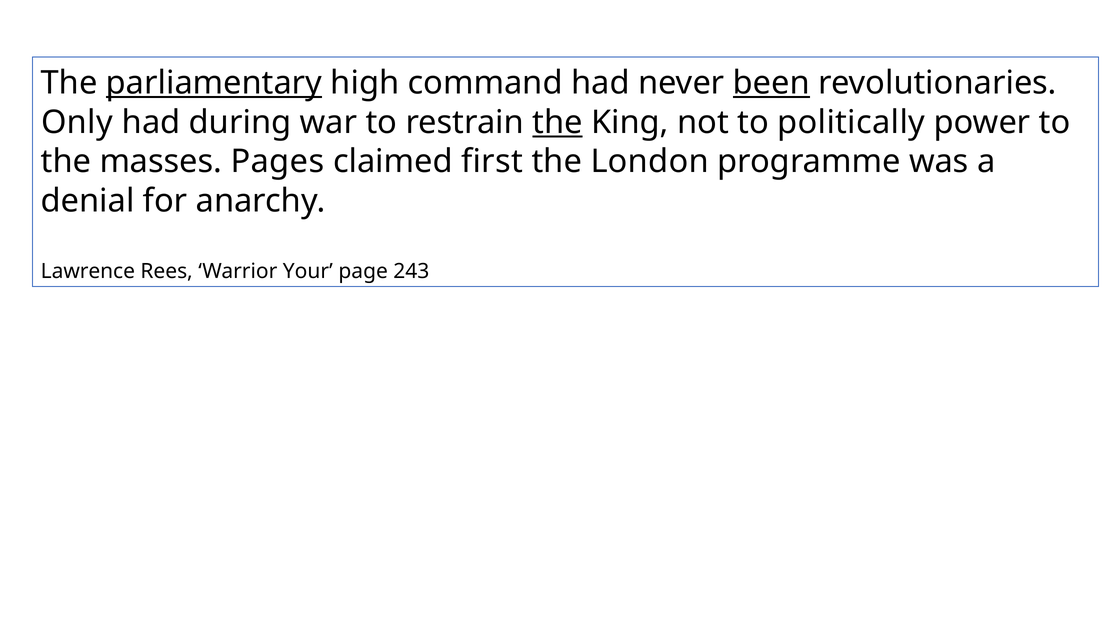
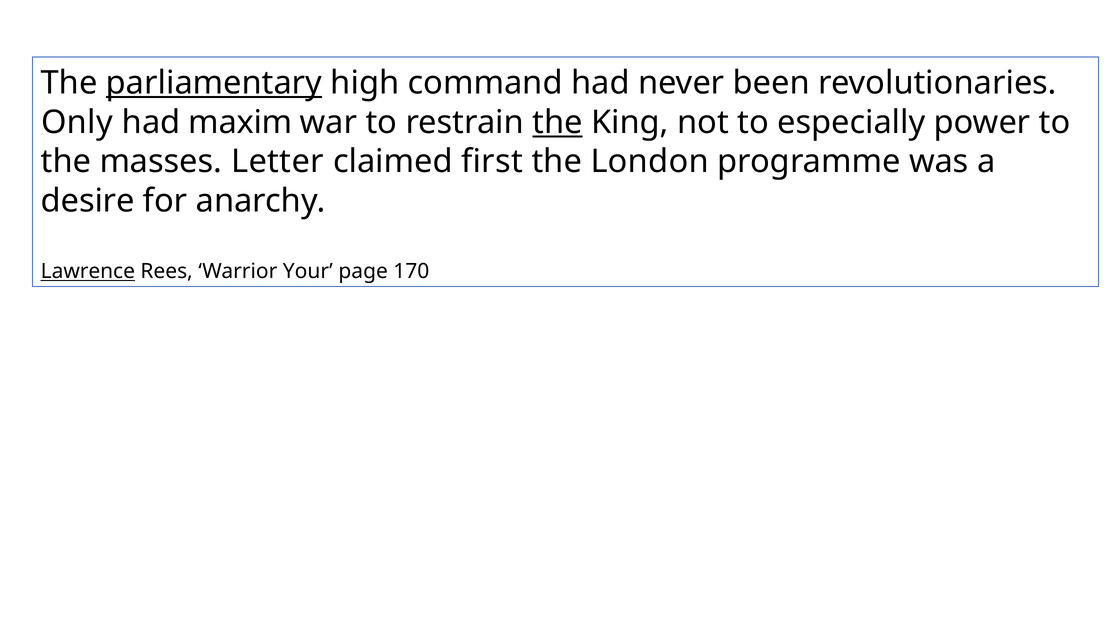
been underline: present -> none
during: during -> maxim
politically: politically -> especially
Pages: Pages -> Letter
denial: denial -> desire
Lawrence underline: none -> present
243: 243 -> 170
